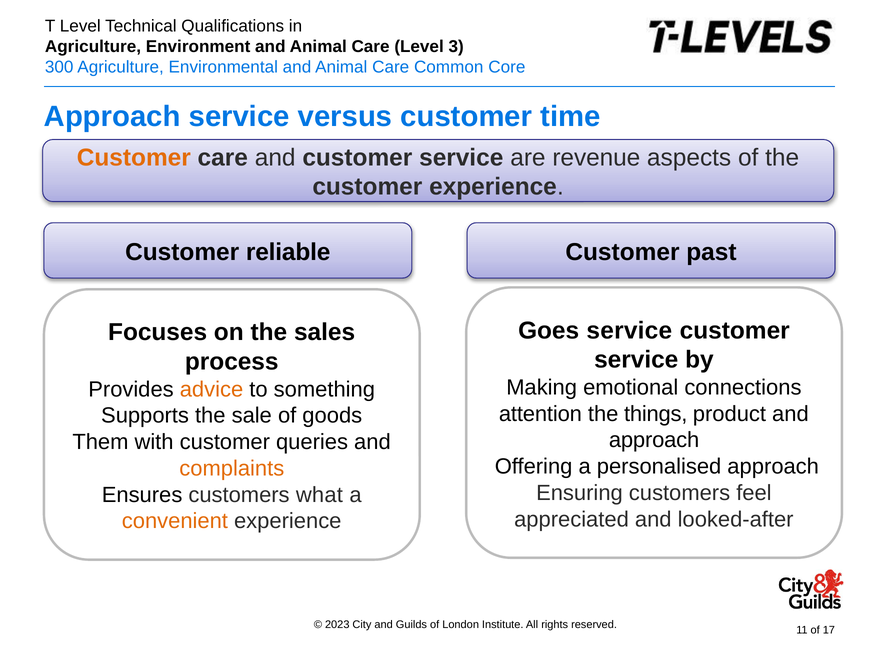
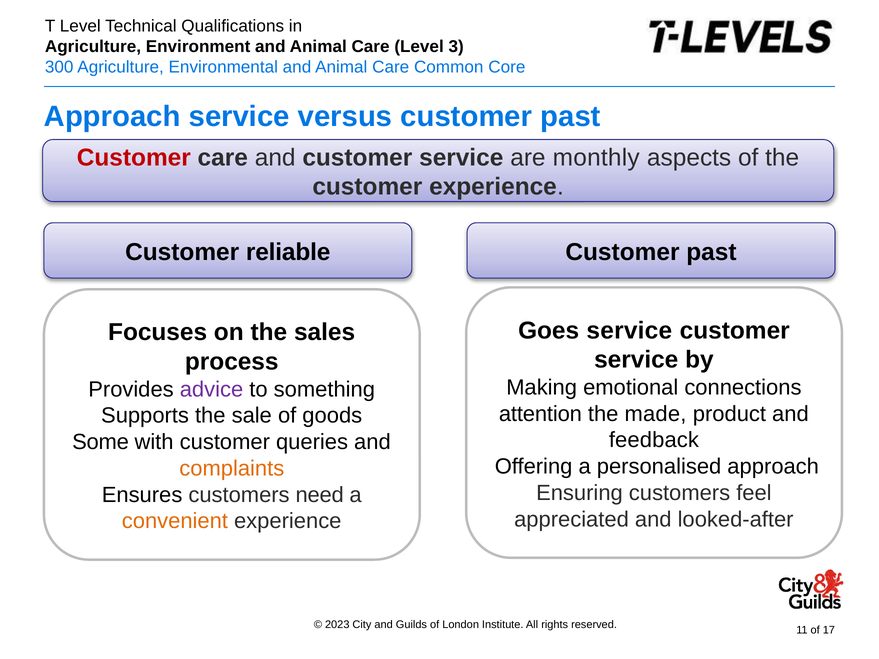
versus customer time: time -> past
Customer at (134, 158) colour: orange -> red
revenue: revenue -> monthly
advice colour: orange -> purple
things: things -> made
approach at (654, 440): approach -> feedback
Them: Them -> Some
what: what -> need
